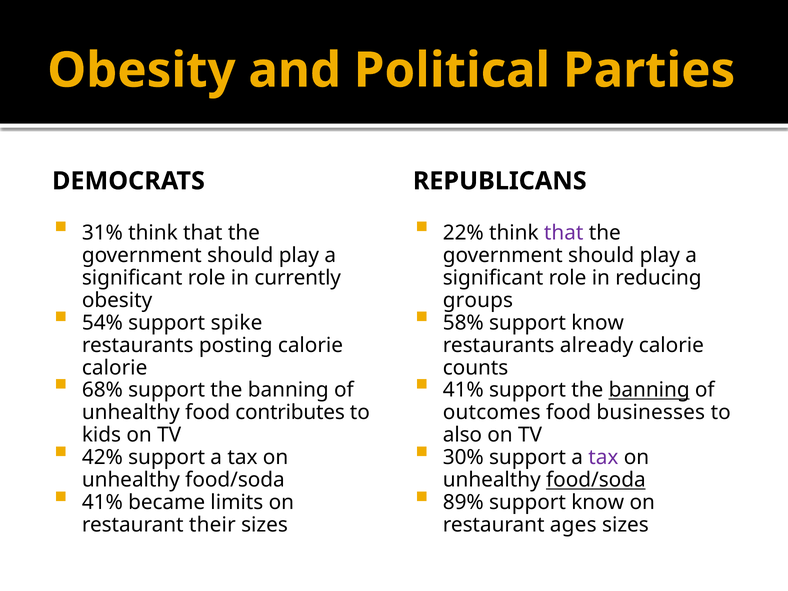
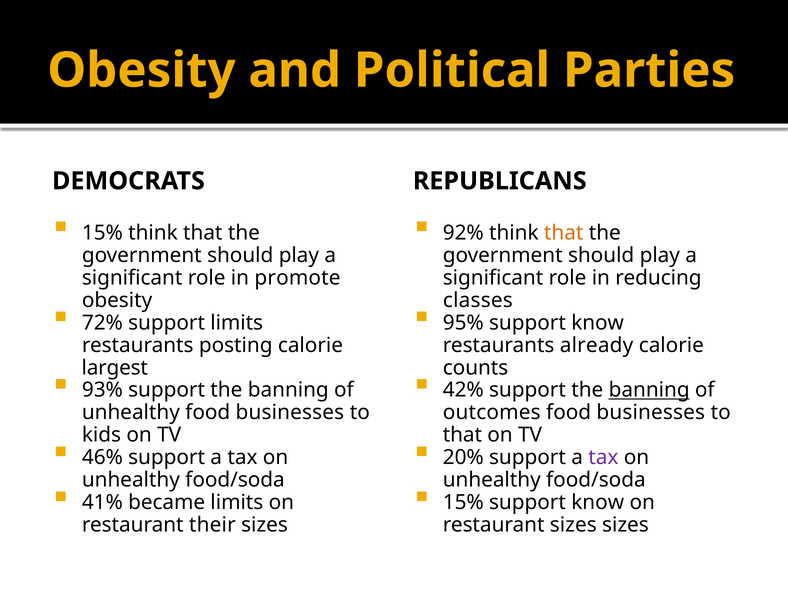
31% at (102, 233): 31% -> 15%
22%: 22% -> 92%
that at (564, 233) colour: purple -> orange
currently: currently -> promote
groups: groups -> classes
54%: 54% -> 72%
support spike: spike -> limits
58%: 58% -> 95%
calorie at (115, 368): calorie -> largest
68%: 68% -> 93%
41% at (463, 390): 41% -> 42%
unhealthy food contributes: contributes -> businesses
also at (462, 435): also -> that
42%: 42% -> 46%
30%: 30% -> 20%
food/soda at (596, 480) underline: present -> none
89% at (463, 502): 89% -> 15%
restaurant ages: ages -> sizes
